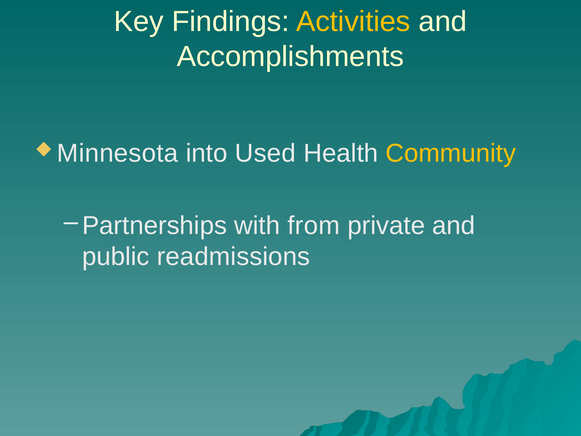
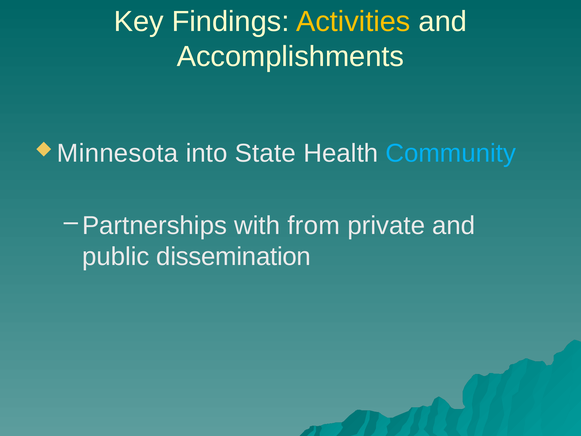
Used: Used -> State
Community colour: yellow -> light blue
readmissions: readmissions -> dissemination
